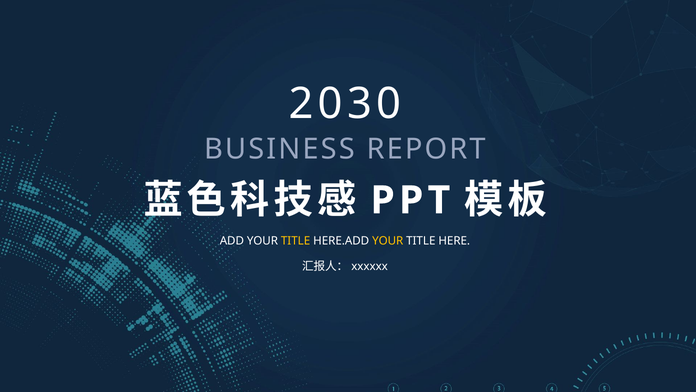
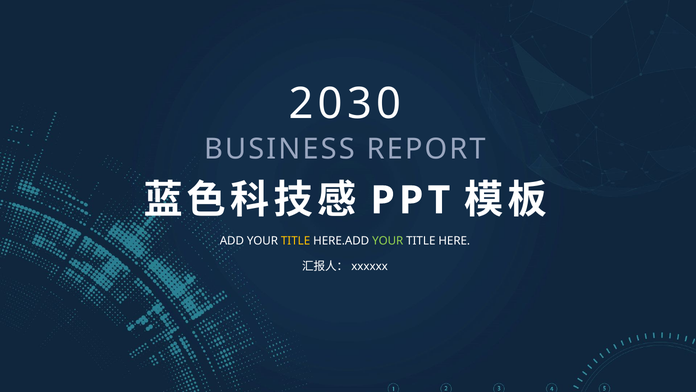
YOUR at (388, 240) colour: yellow -> light green
